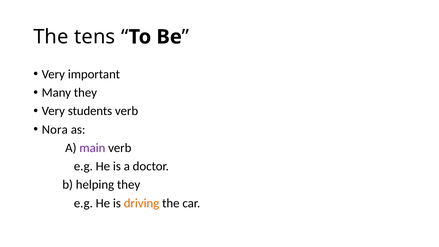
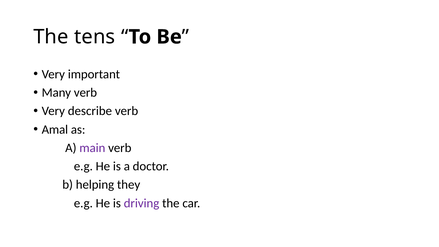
Many they: they -> verb
students: students -> describe
Nora: Nora -> Amal
driving colour: orange -> purple
